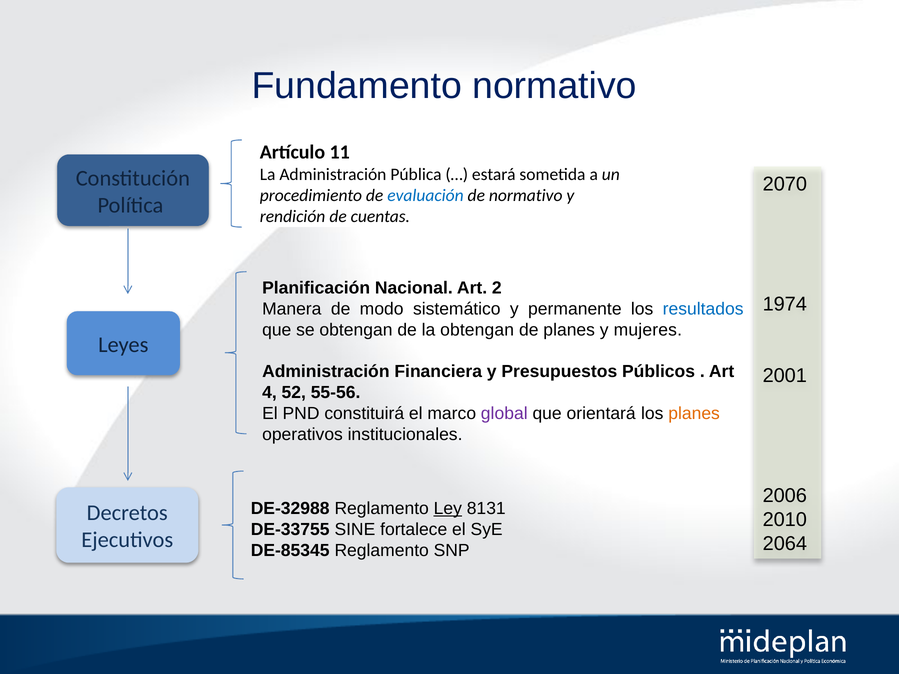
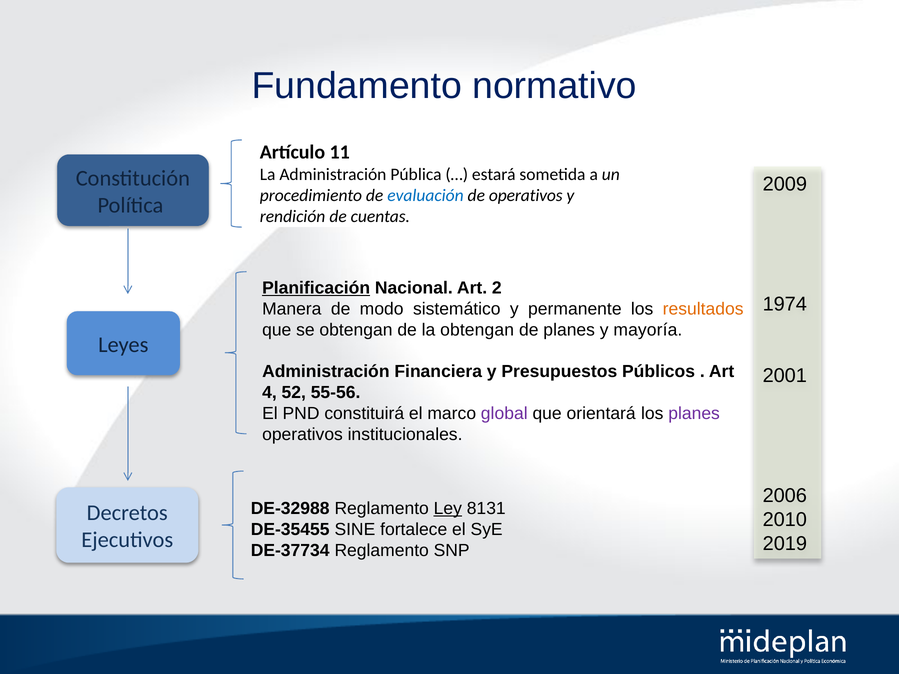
2070: 2070 -> 2009
de normativo: normativo -> operativos
Planificación underline: none -> present
resultados colour: blue -> orange
mujeres: mujeres -> mayoría
planes at (694, 414) colour: orange -> purple
DE-33755: DE-33755 -> DE-35455
2064: 2064 -> 2019
DE-85345: DE-85345 -> DE-37734
